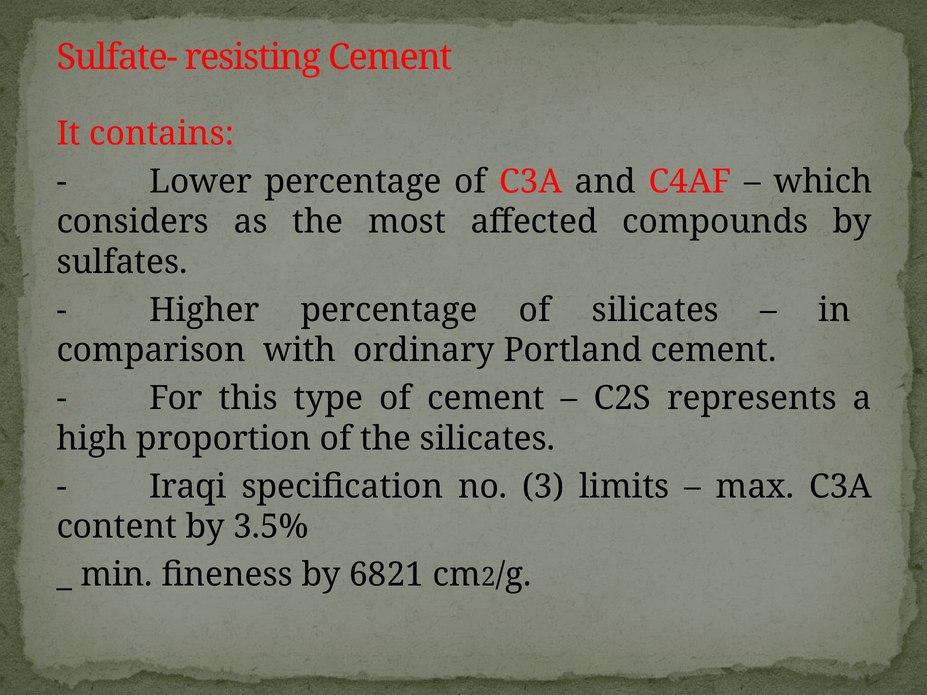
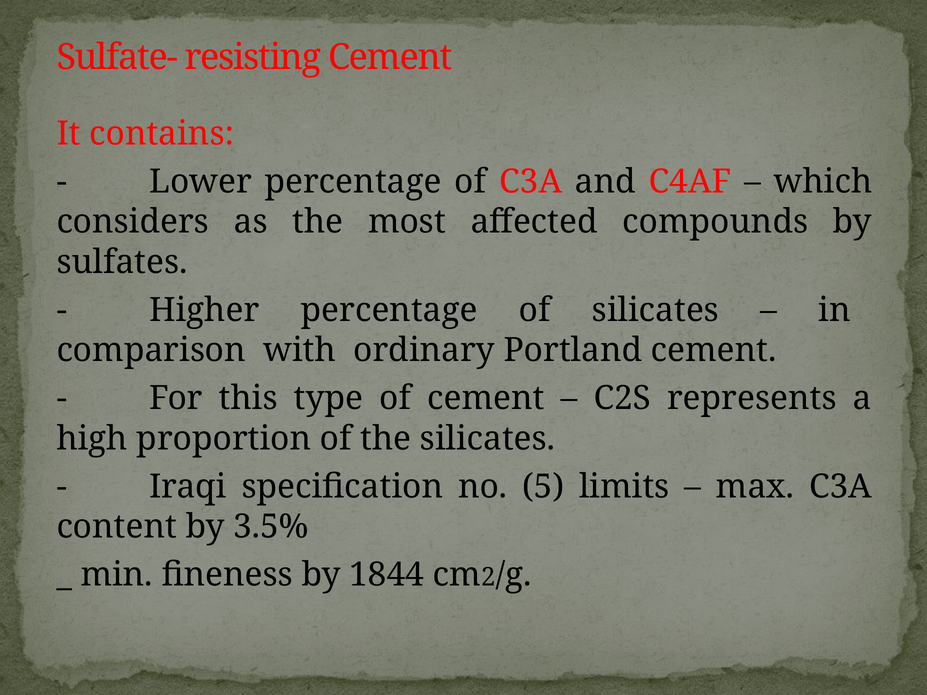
3: 3 -> 5
6821: 6821 -> 1844
